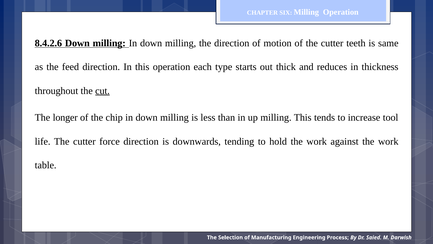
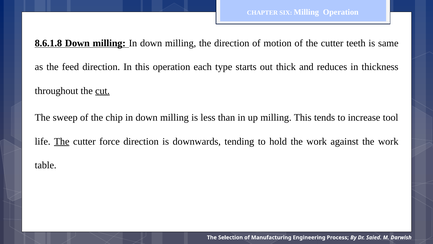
8.4.2.6: 8.4.2.6 -> 8.6.1.8
longer: longer -> sweep
The at (62, 141) underline: none -> present
